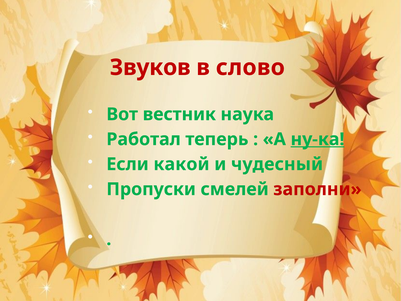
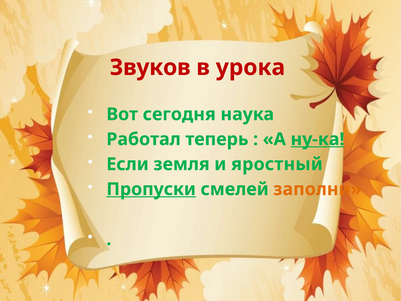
слово: слово -> урока
вестник: вестник -> сегодня
какой: какой -> земля
чудесный: чудесный -> яростный
Пропуски underline: none -> present
заполни colour: red -> orange
